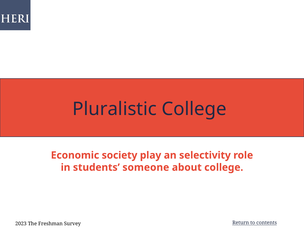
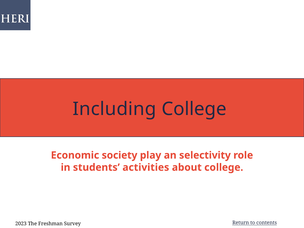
Pluralistic: Pluralistic -> Including
someone: someone -> activities
